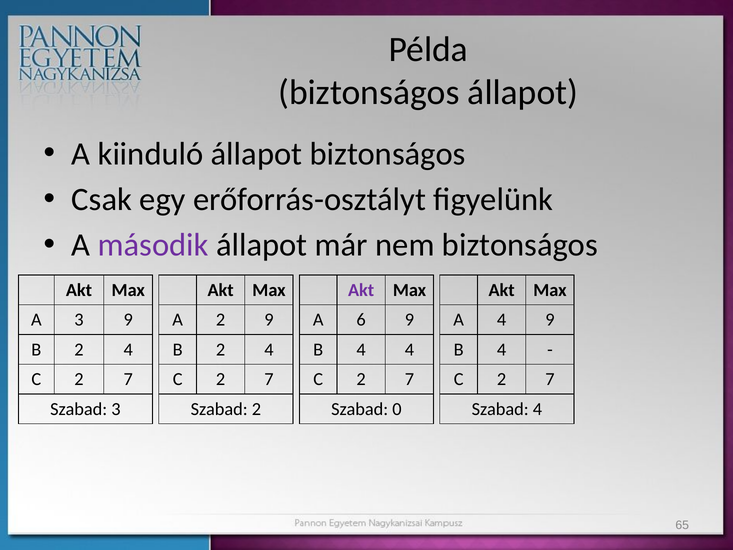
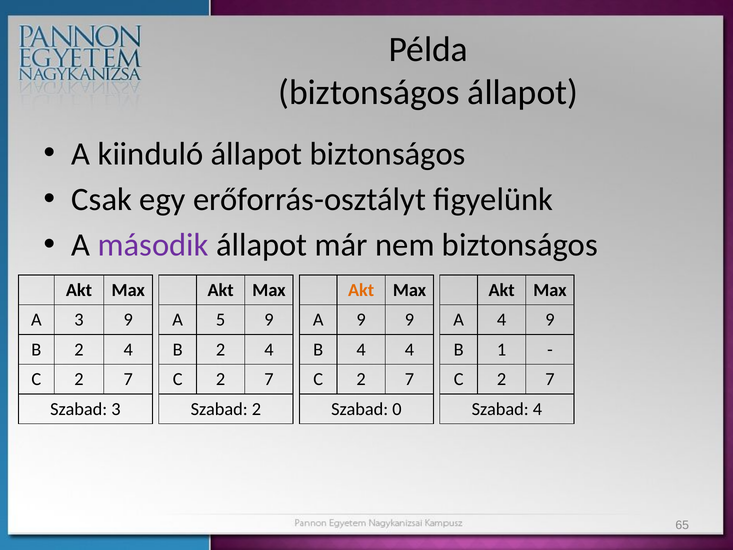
Akt at (361, 290) colour: purple -> orange
A 2: 2 -> 5
A 6: 6 -> 9
4 at (502, 349): 4 -> 1
